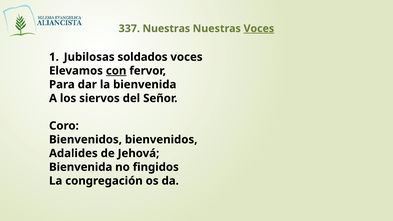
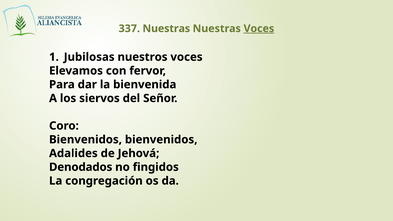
soldados: soldados -> nuestros
con underline: present -> none
Bienvenida at (81, 167): Bienvenida -> Denodados
